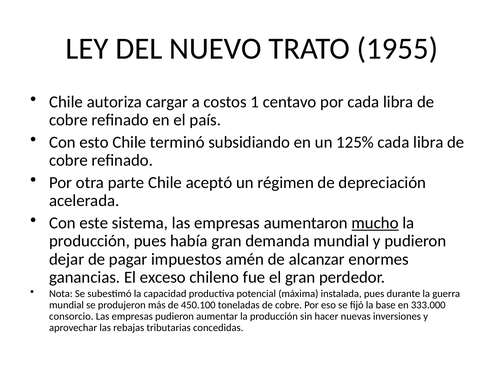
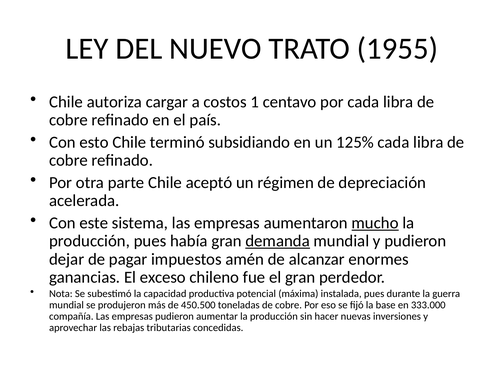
demanda underline: none -> present
450.100: 450.100 -> 450.500
consorcio: consorcio -> compañía
